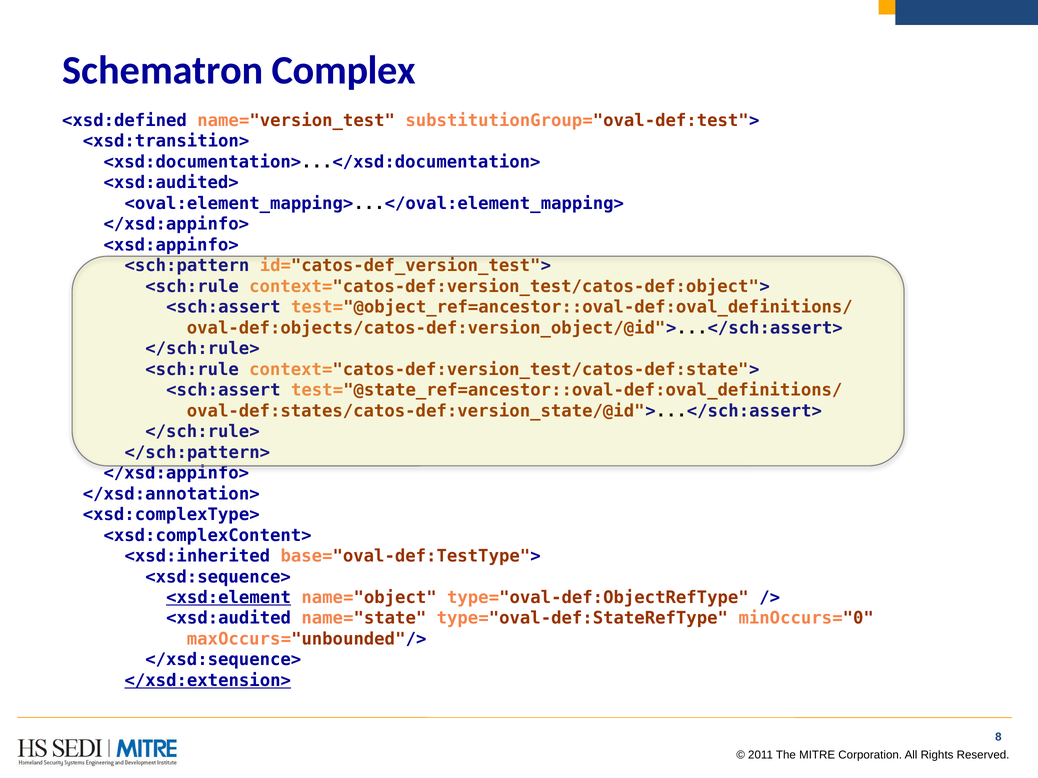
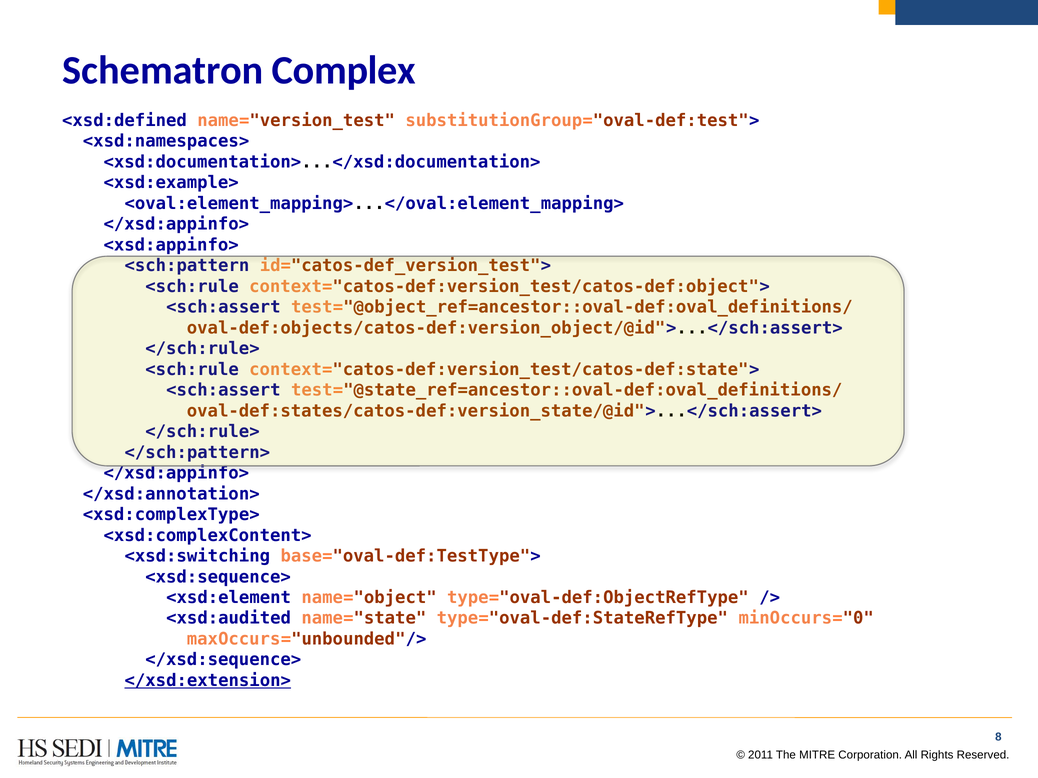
<xsd:transition>: <xsd:transition> -> <xsd:namespaces>
<xsd:audited>: <xsd:audited> -> <xsd:example>
<xsd:inherited: <xsd:inherited -> <xsd:switching
<xsd:element underline: present -> none
